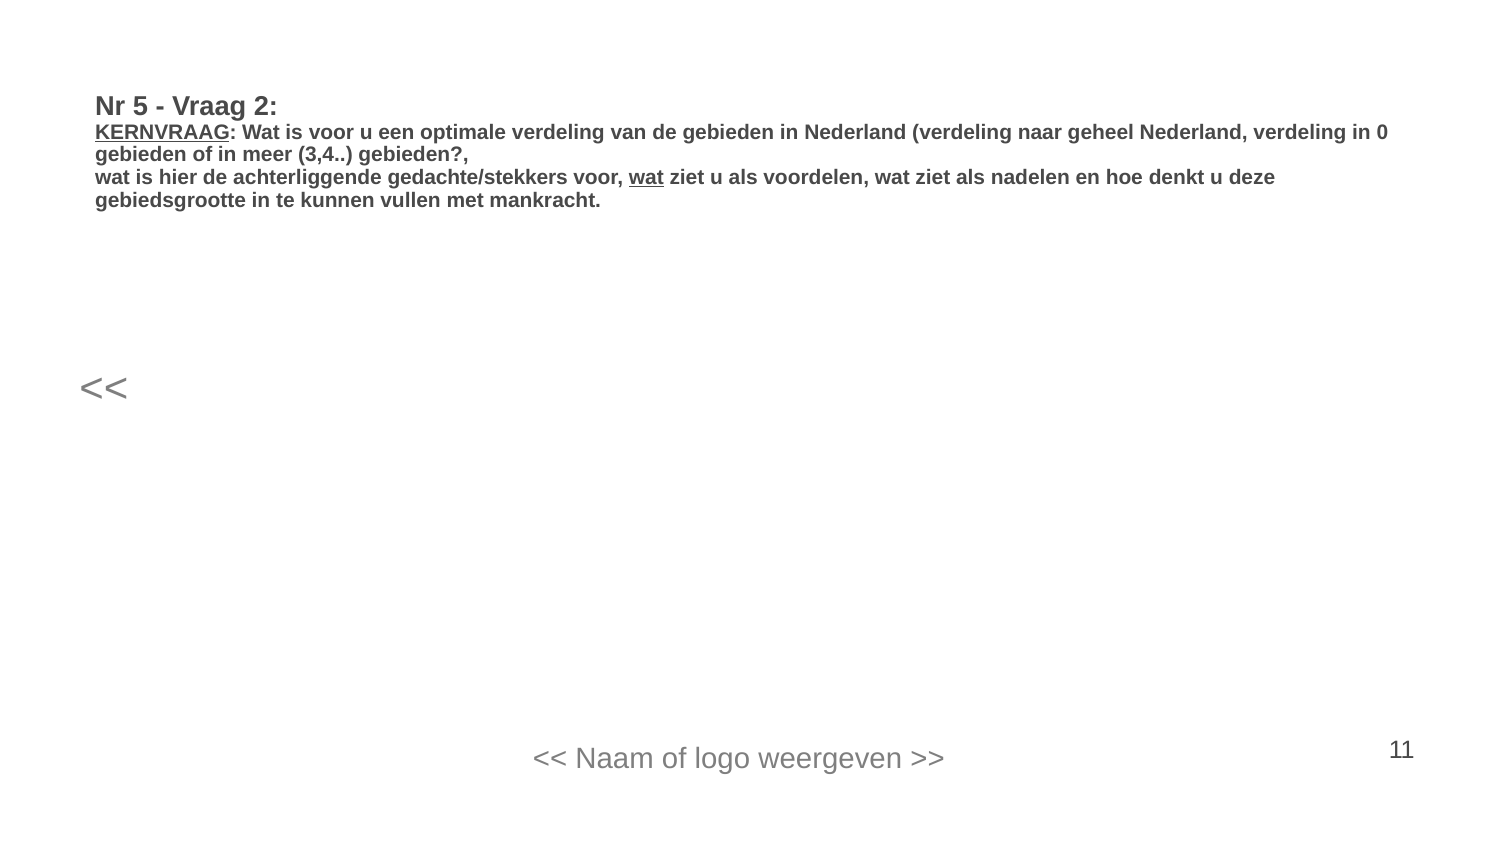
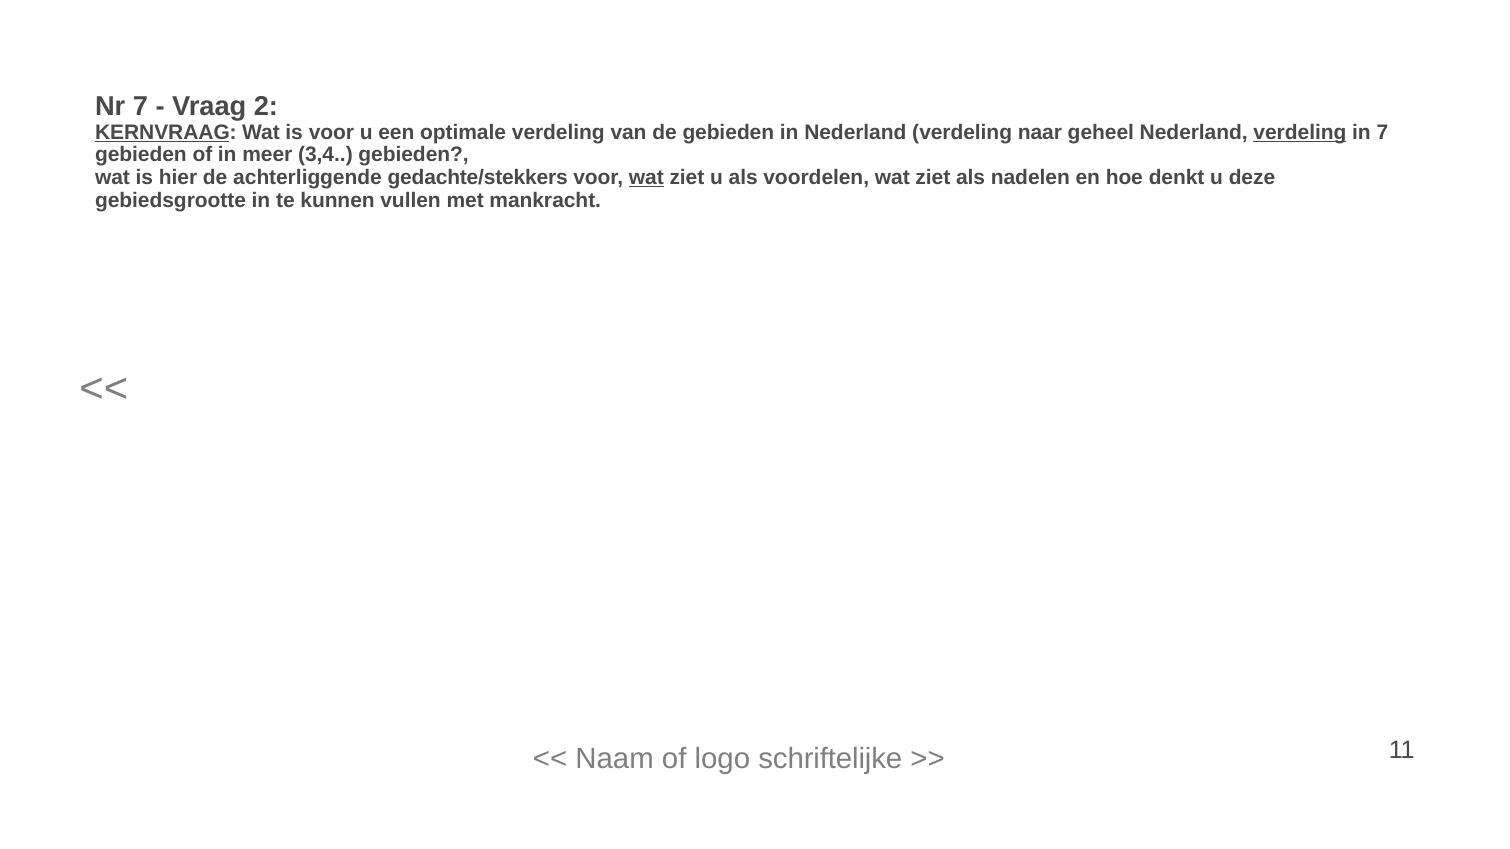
Nr 5: 5 -> 7
verdeling at (1300, 132) underline: none -> present
in 0: 0 -> 7
weergeven: weergeven -> schriftelijke
